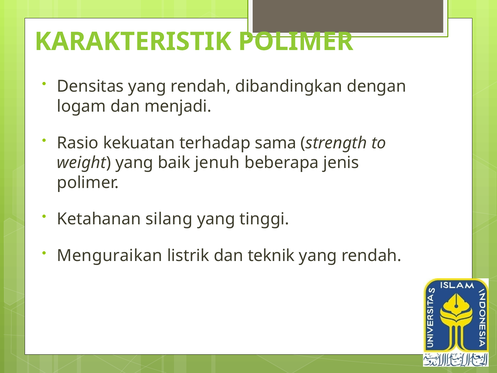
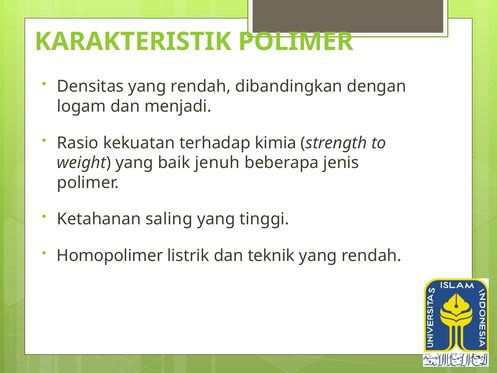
sama: sama -> kimia
silang: silang -> saling
Menguraikan: Menguraikan -> Homopolimer
